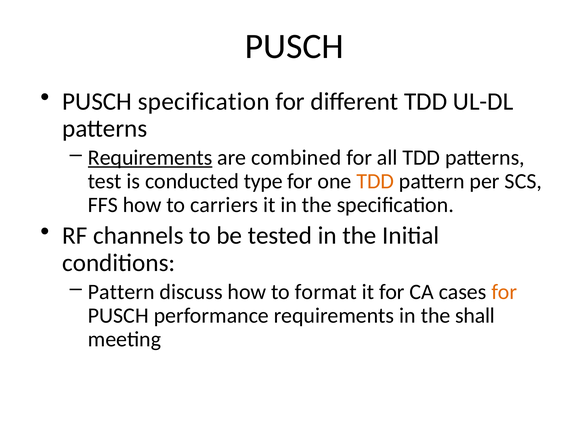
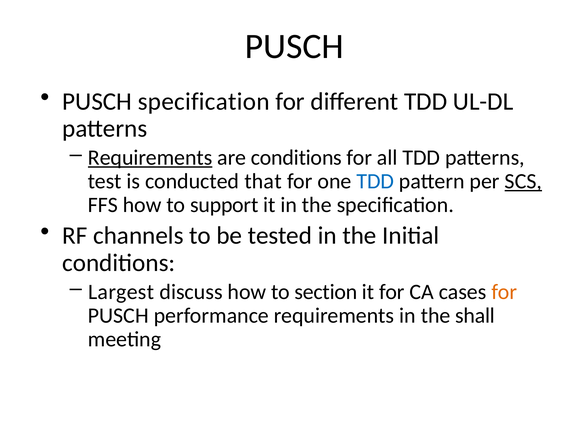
are combined: combined -> conditions
type: type -> that
TDD at (375, 182) colour: orange -> blue
SCS underline: none -> present
carriers: carriers -> support
Pattern at (121, 292): Pattern -> Largest
format: format -> section
